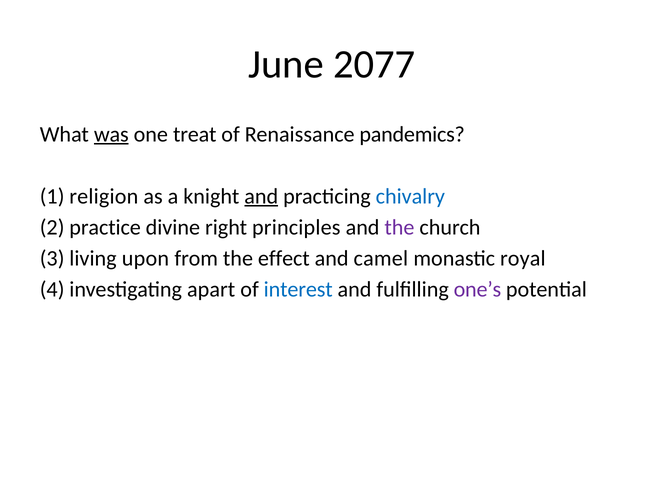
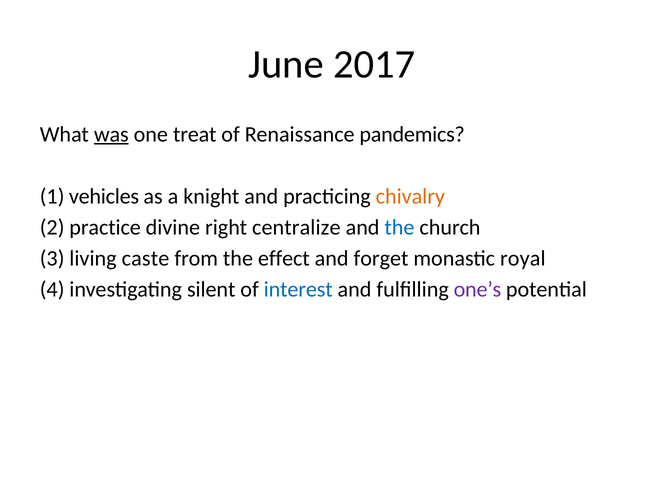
2077: 2077 -> 2017
religion: religion -> vehicles
and at (261, 196) underline: present -> none
chivalry colour: blue -> orange
principles: principles -> centralize
the at (399, 227) colour: purple -> blue
upon: upon -> caste
camel: camel -> forget
apart: apart -> silent
